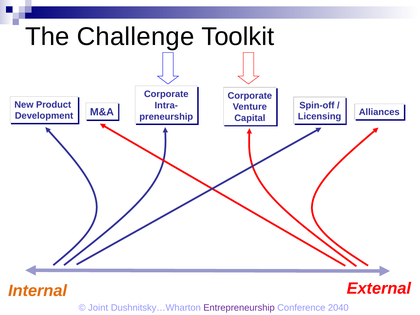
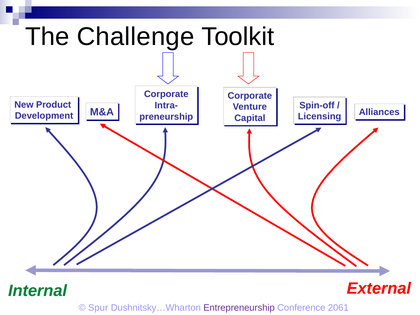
Internal colour: orange -> green
Joint: Joint -> Spur
2040: 2040 -> 2061
